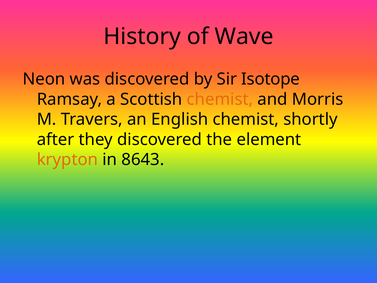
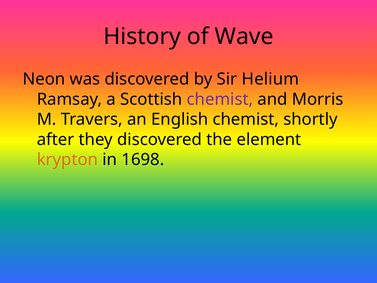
Isotope: Isotope -> Helium
chemist at (220, 99) colour: orange -> purple
8643: 8643 -> 1698
